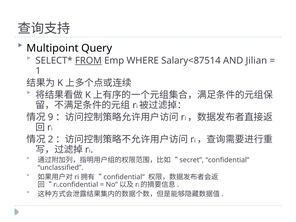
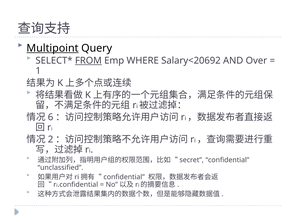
Multipoint underline: none -> present
Salary<87514: Salary<87514 -> Salary<20692
Jilian: Jilian -> Over
9: 9 -> 6
